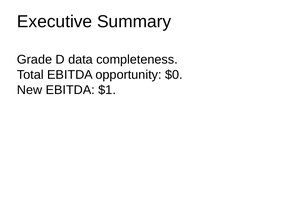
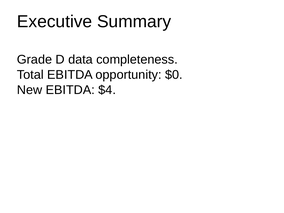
$1: $1 -> $4
